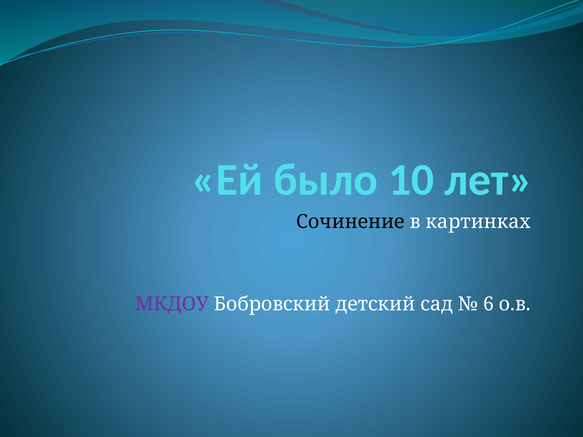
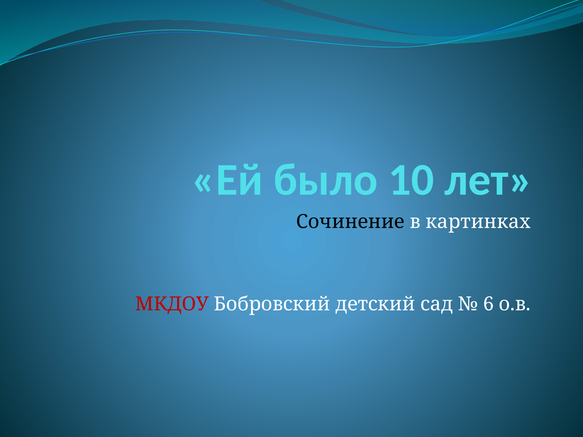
МКДОУ colour: purple -> red
